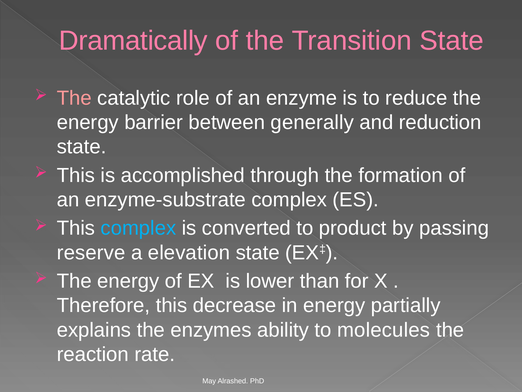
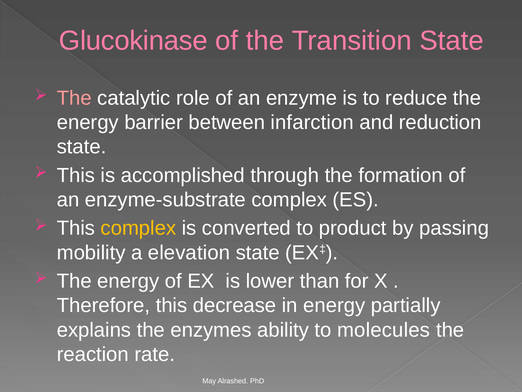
Dramatically: Dramatically -> Glucokinase
generally: generally -> infarction
complex at (138, 228) colour: light blue -> yellow
reserve: reserve -> mobility
